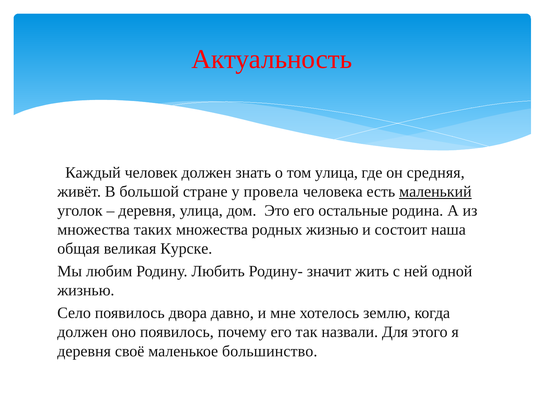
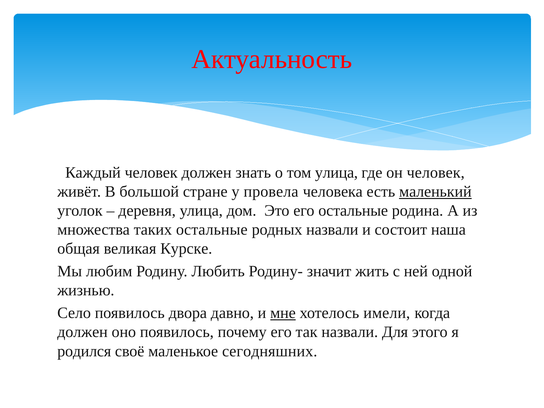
он средняя: средняя -> человек
таких множества: множества -> остальные
родных жизнью: жизнью -> назвали
мне underline: none -> present
землю: землю -> имели
деревня at (84, 351): деревня -> родился
большинство: большинство -> сегодняшних
